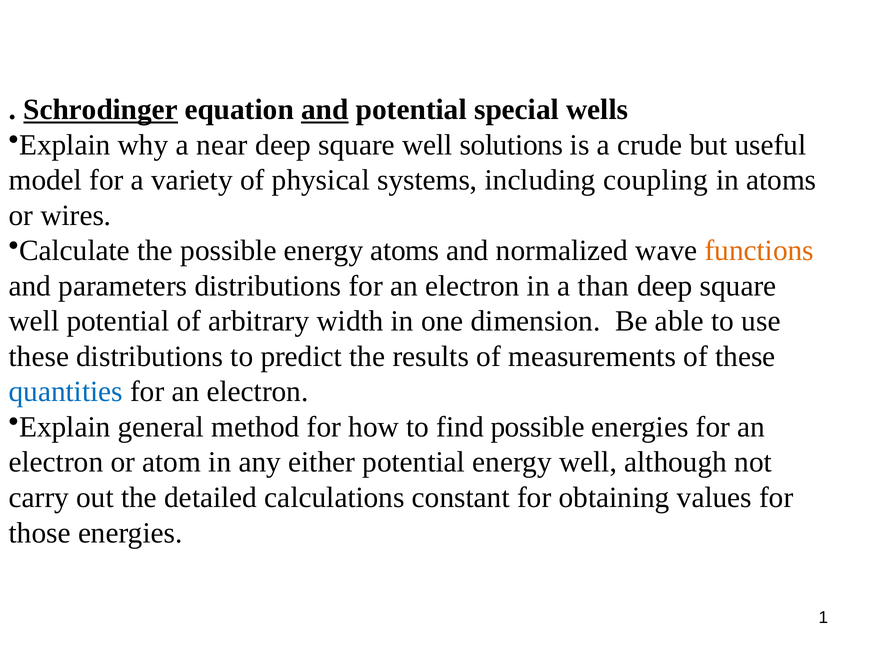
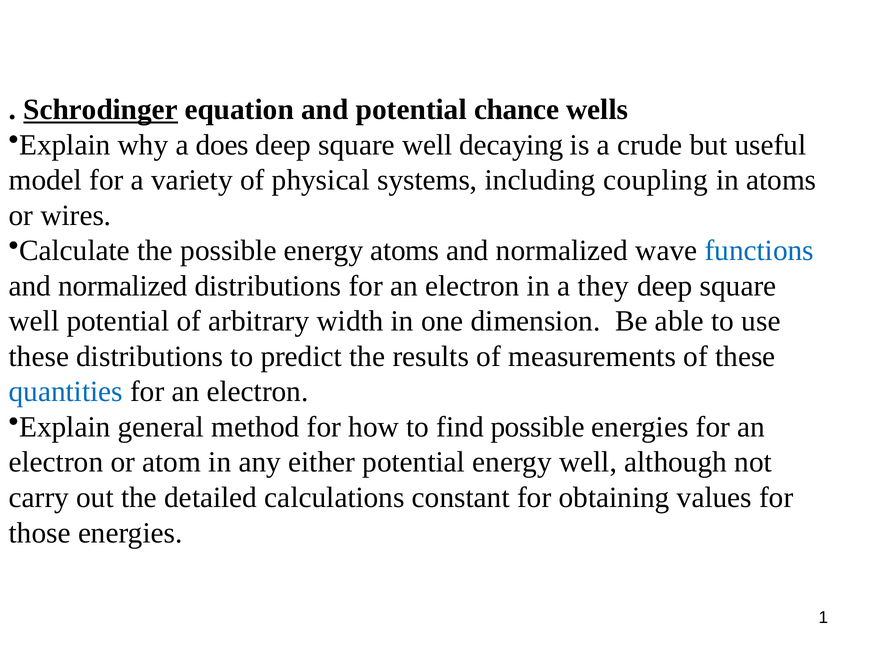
and at (325, 110) underline: present -> none
special: special -> chance
near: near -> does
solutions: solutions -> decaying
functions colour: orange -> blue
parameters at (123, 286): parameters -> normalized
than: than -> they
